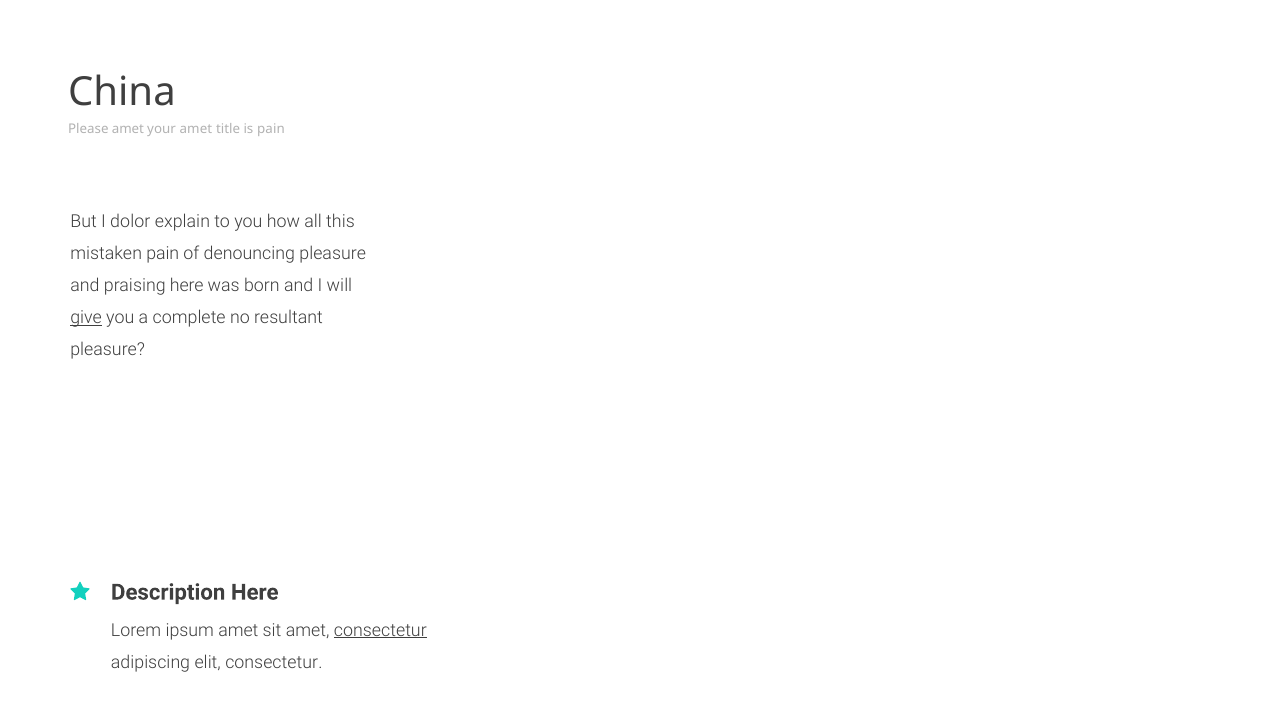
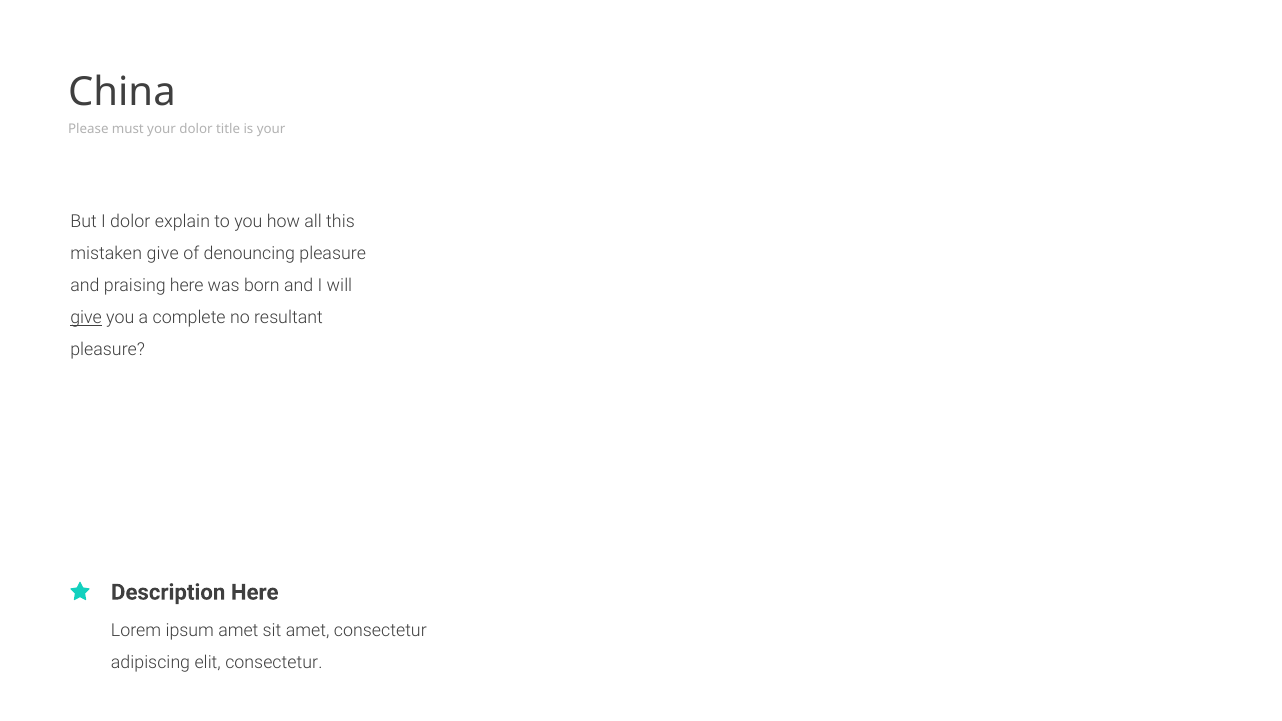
Please amet: amet -> must
your amet: amet -> dolor
is pain: pain -> your
mistaken pain: pain -> give
consectetur at (380, 630) underline: present -> none
